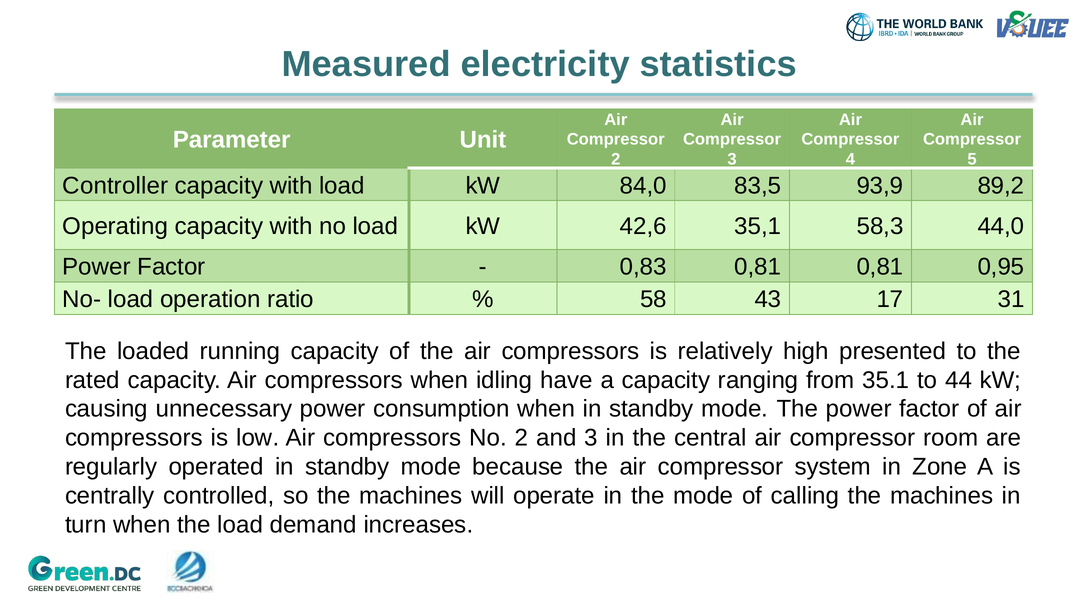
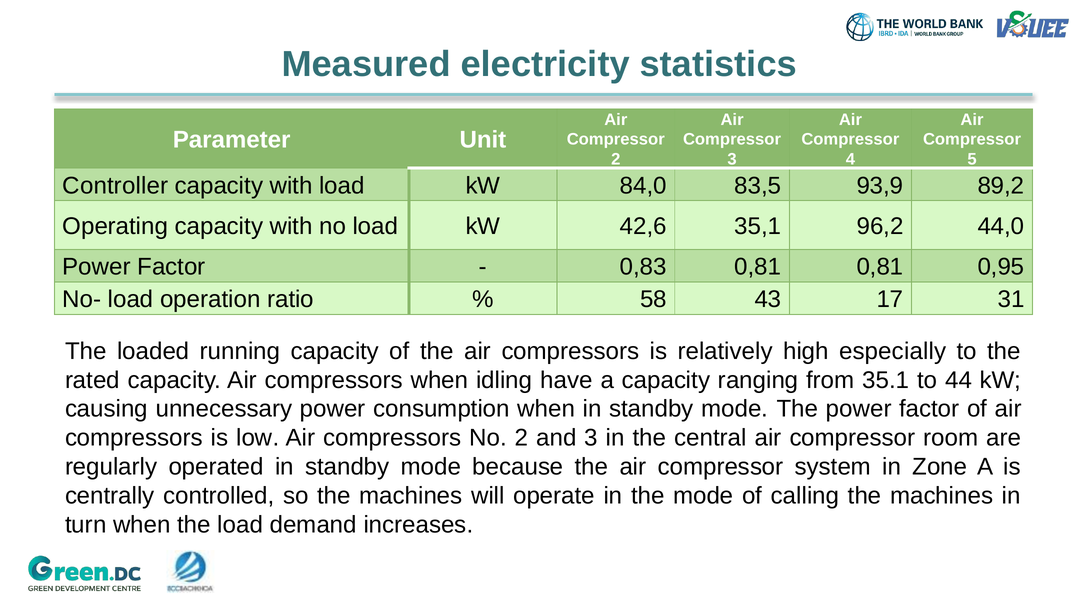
58,3: 58,3 -> 96,2
presented: presented -> especially
